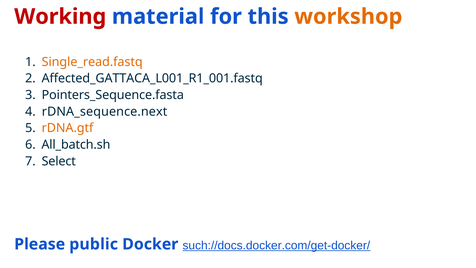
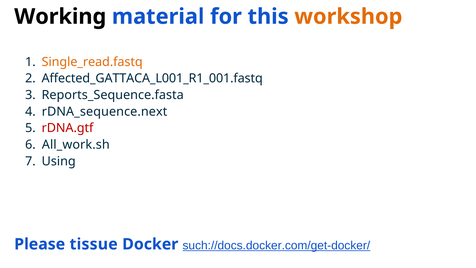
Working colour: red -> black
Pointers_Sequence.fasta: Pointers_Sequence.fasta -> Reports_Sequence.fasta
rDNA.gtf colour: orange -> red
All_batch.sh: All_batch.sh -> All_work.sh
Select: Select -> Using
public: public -> tissue
